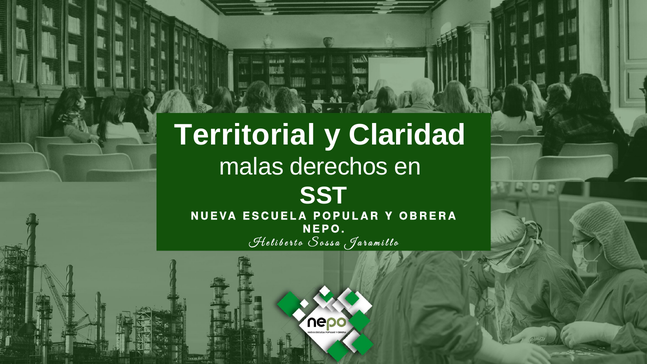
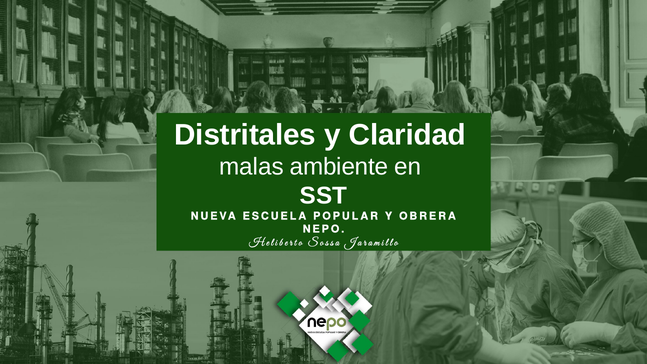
Territorial: Territorial -> Distritales
derechos: derechos -> ambiente
